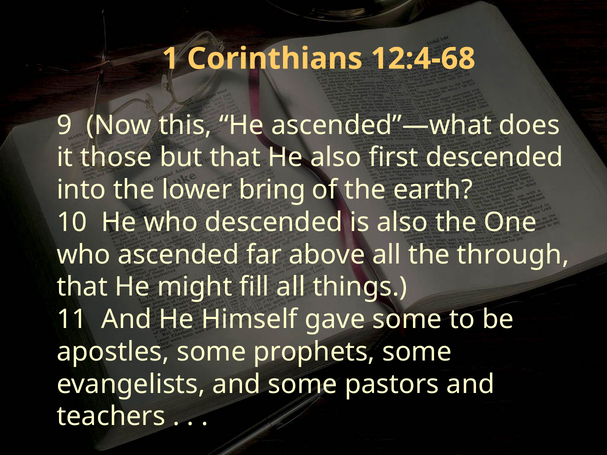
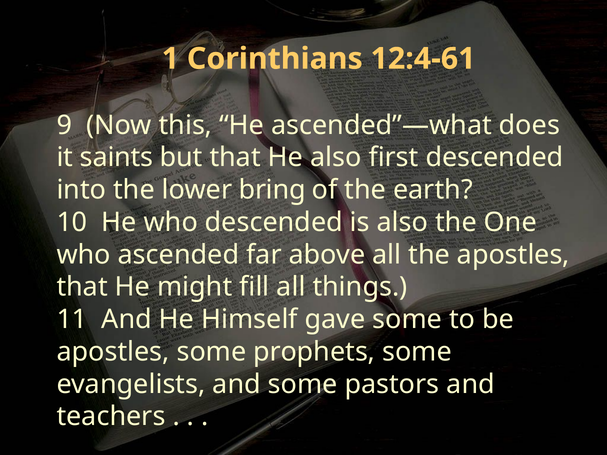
12:4-68: 12:4-68 -> 12:4-61
those: those -> saints
the through: through -> apostles
